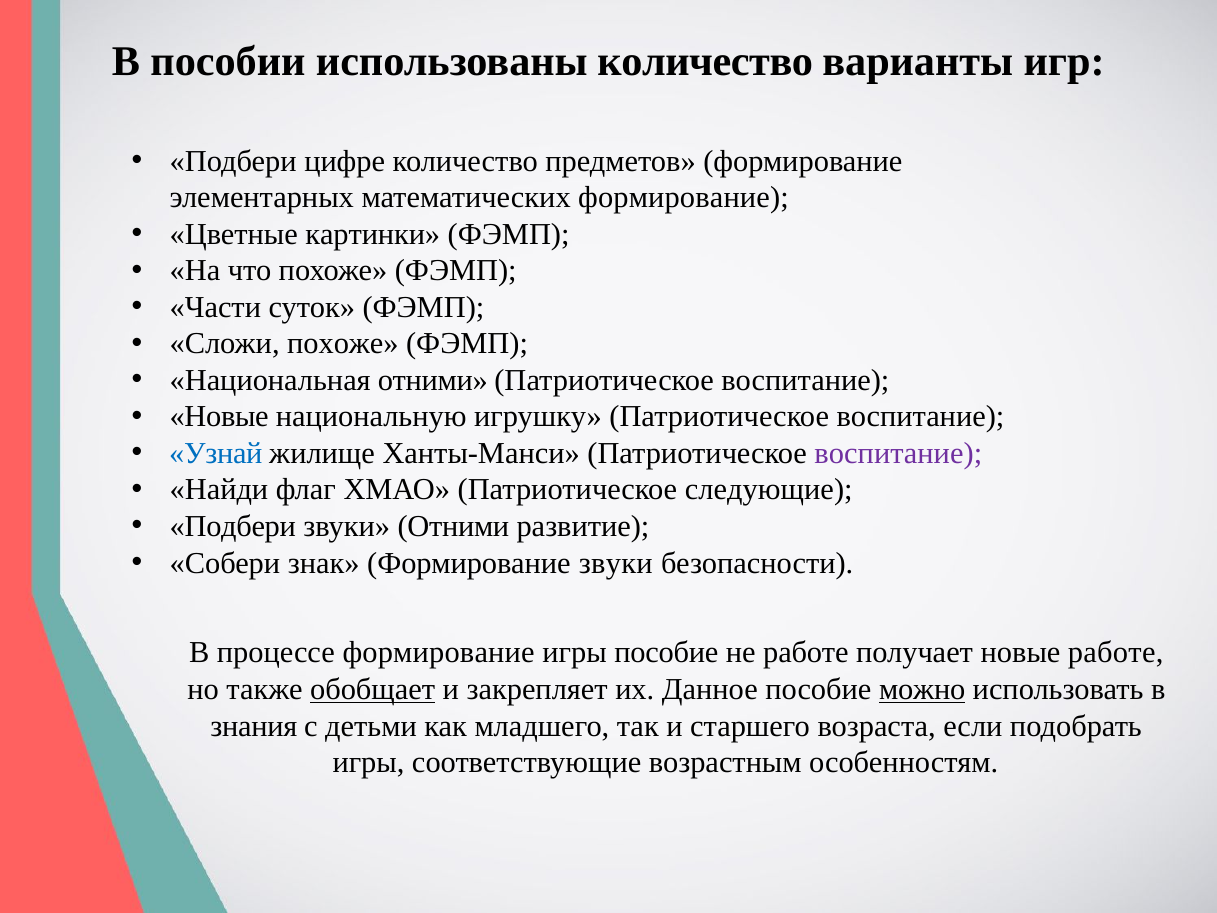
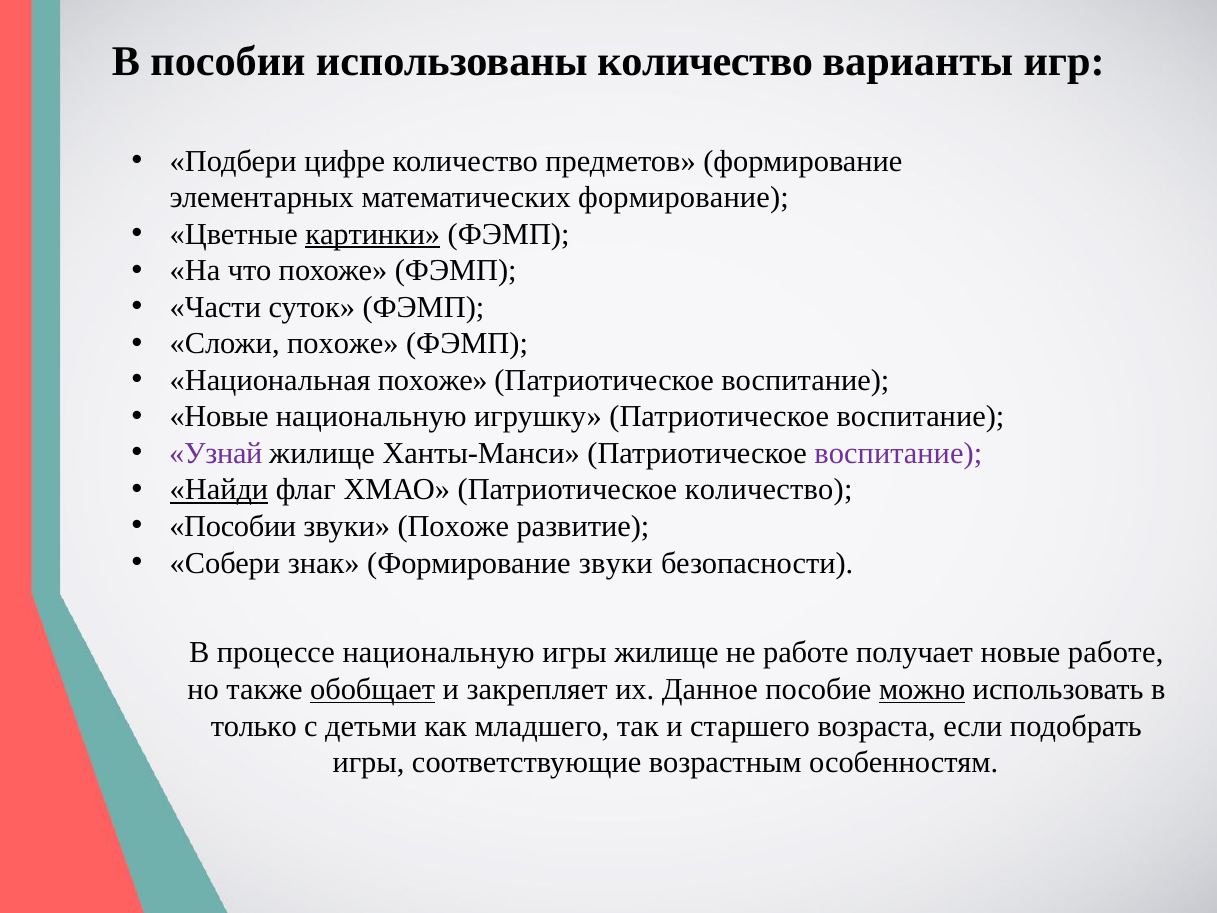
картинки underline: none -> present
Национальная отними: отними -> похоже
Узнай colour: blue -> purple
Найди underline: none -> present
Патриотическое следующие: следующие -> количество
Подбери at (233, 526): Подбери -> Пособии
звуки Отними: Отними -> Похоже
процессе формирование: формирование -> национальную
игры пособие: пособие -> жилище
знания: знания -> только
